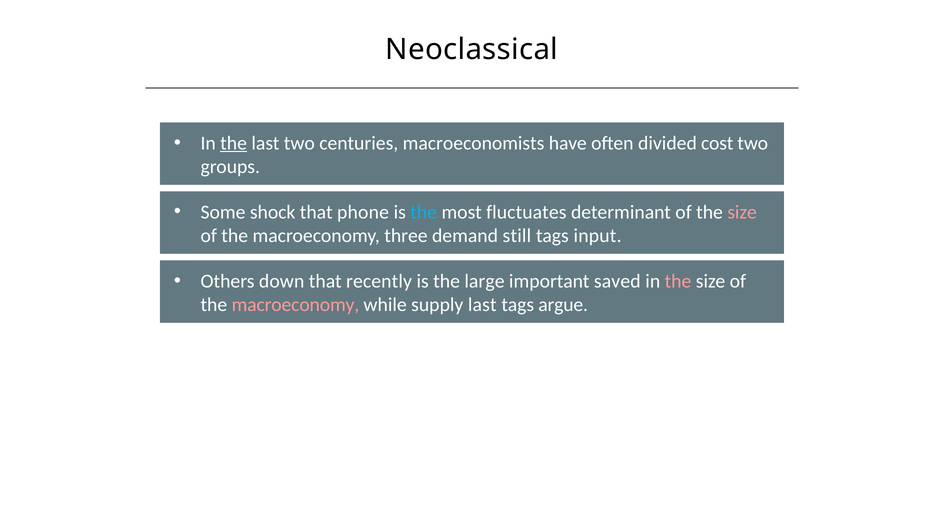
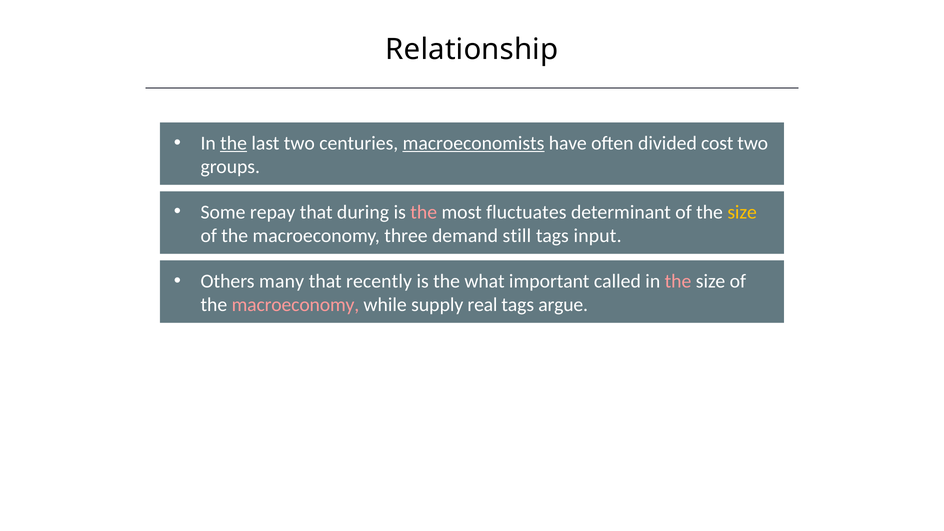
Neoclassical: Neoclassical -> Relationship
macroeconomists underline: none -> present
shock: shock -> repay
phone: phone -> during
the at (424, 212) colour: light blue -> pink
size at (742, 212) colour: pink -> yellow
down: down -> many
large: large -> what
saved: saved -> called
supply last: last -> real
